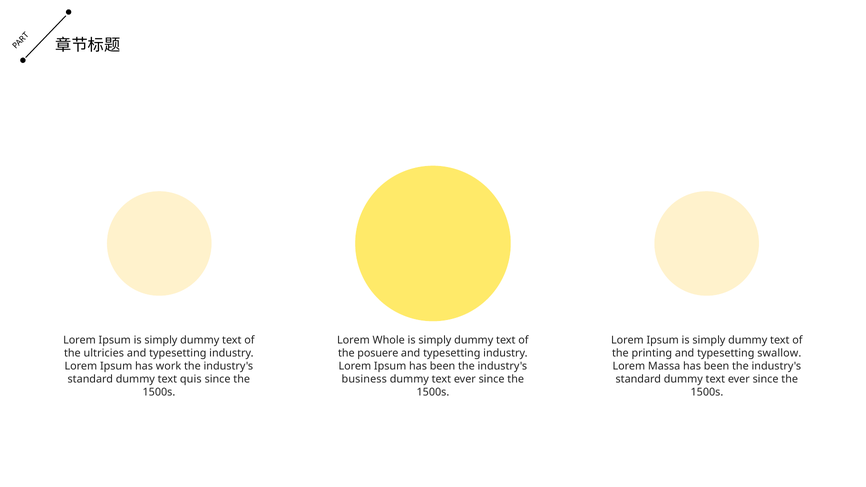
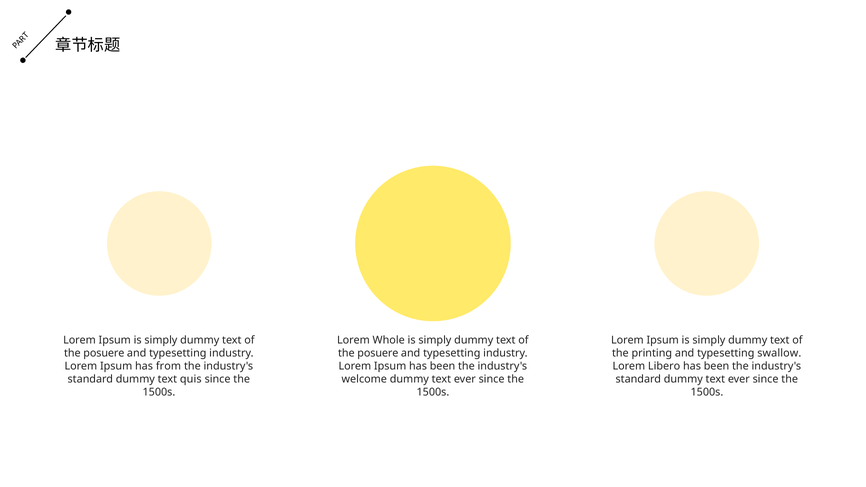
ultricies at (104, 353): ultricies -> posuere
work: work -> from
Massa: Massa -> Libero
business: business -> welcome
